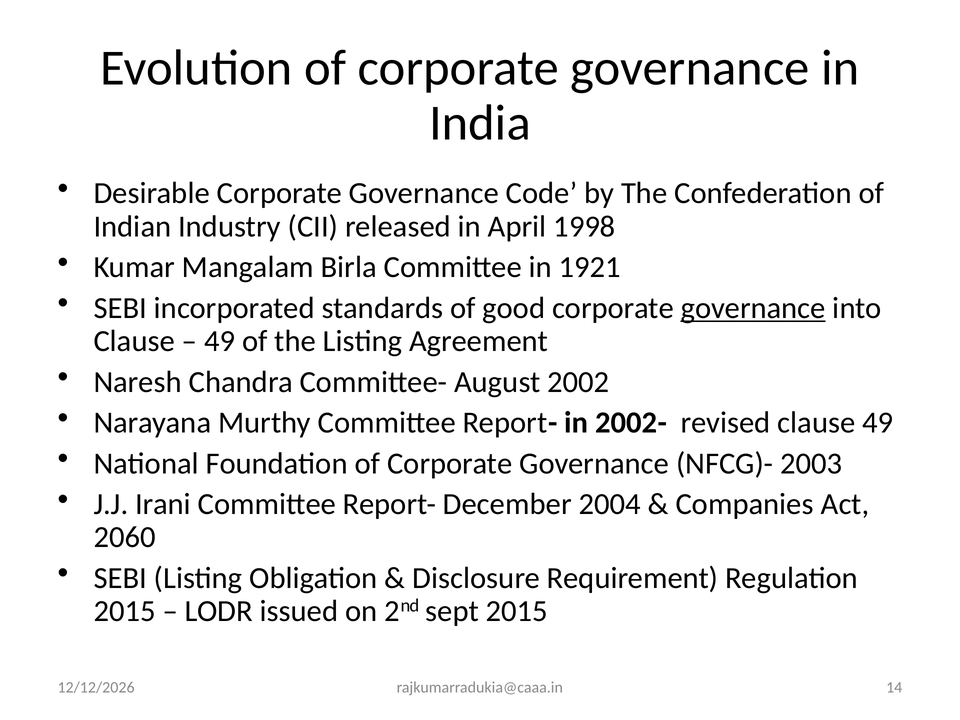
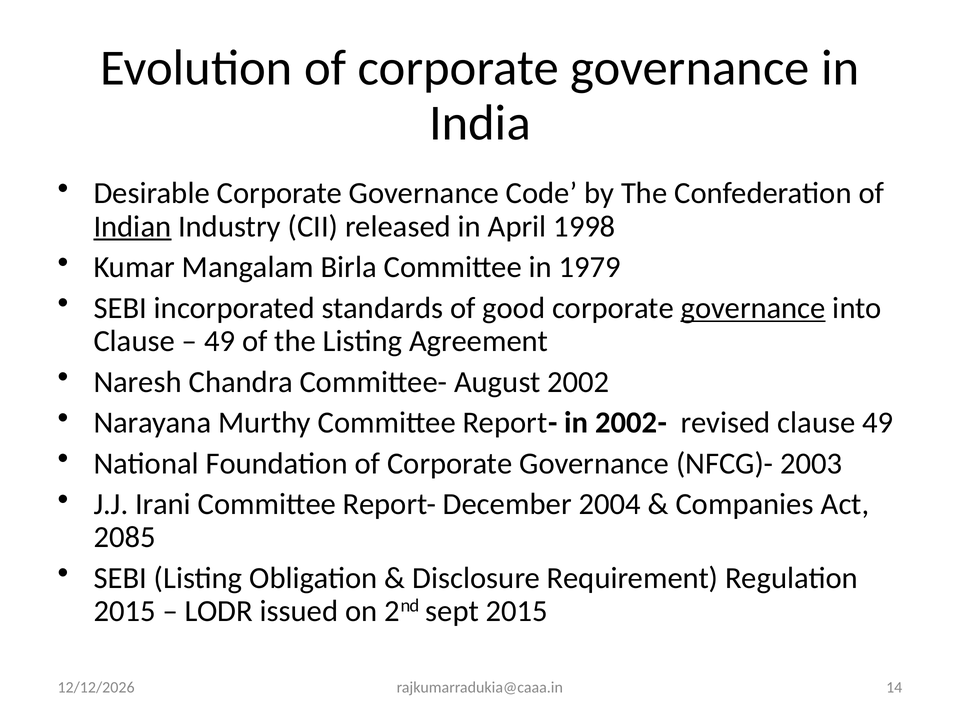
Indian underline: none -> present
1921: 1921 -> 1979
2060: 2060 -> 2085
